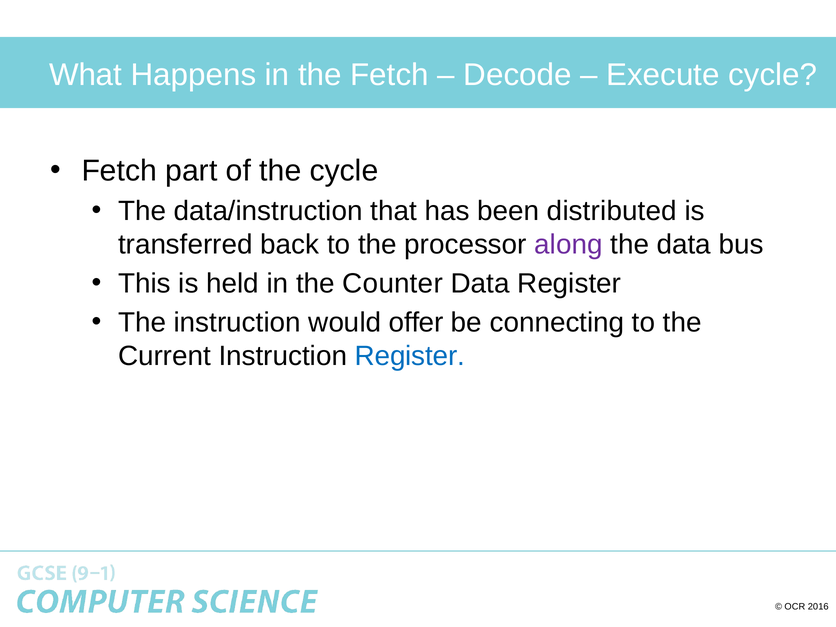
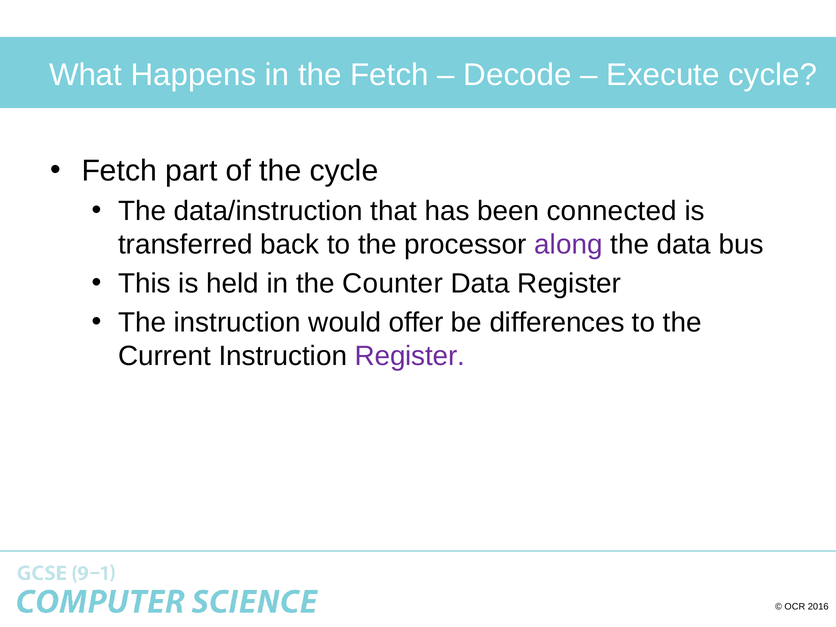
distributed: distributed -> connected
connecting: connecting -> differences
Register at (410, 356) colour: blue -> purple
